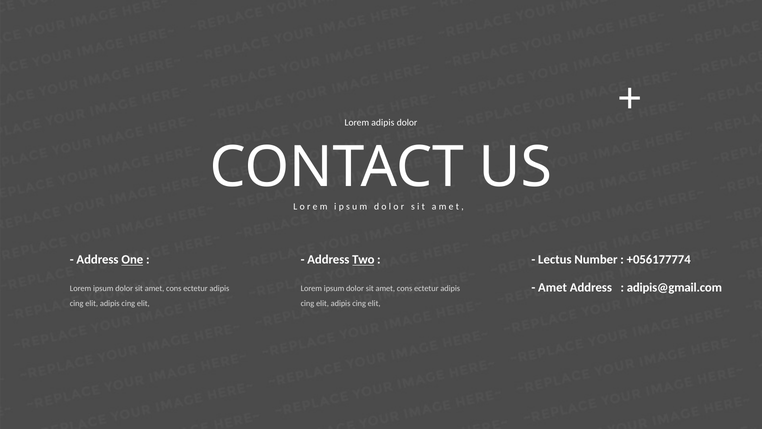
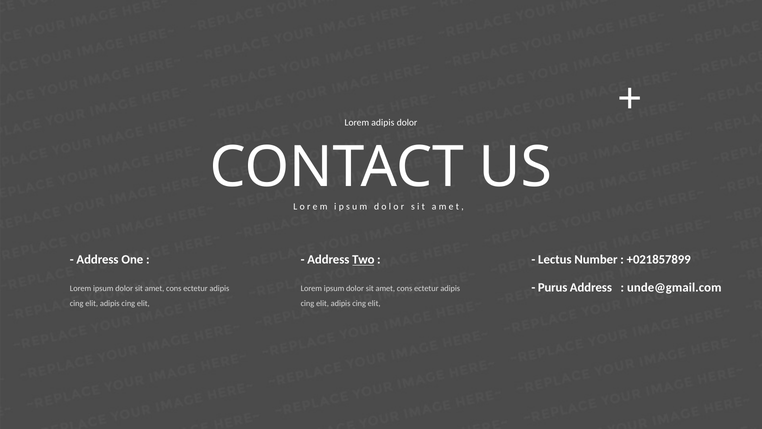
One underline: present -> none
+056177774: +056177774 -> +021857899
Amet at (553, 287): Amet -> Purus
adipis@gmail.com: adipis@gmail.com -> unde@gmail.com
